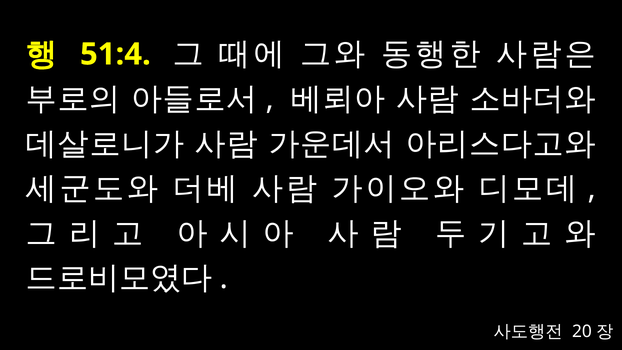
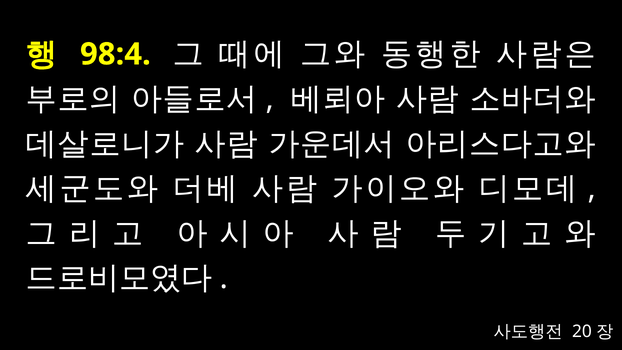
51:4: 51:4 -> 98:4
